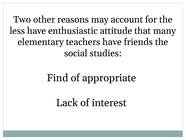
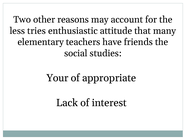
less have: have -> tries
Find: Find -> Your
